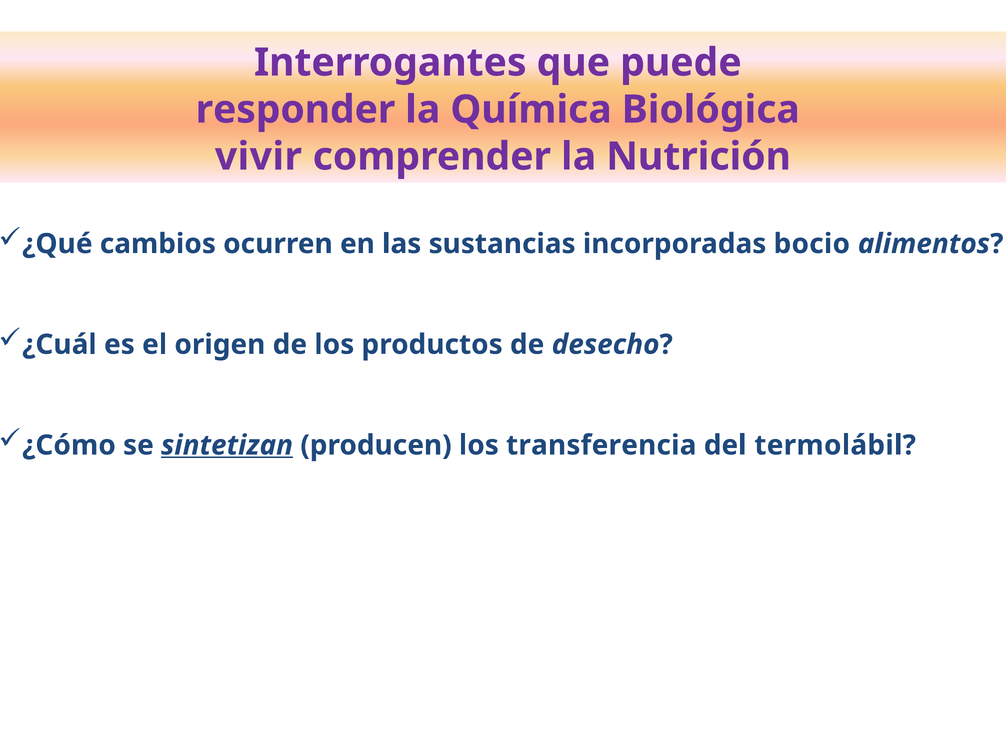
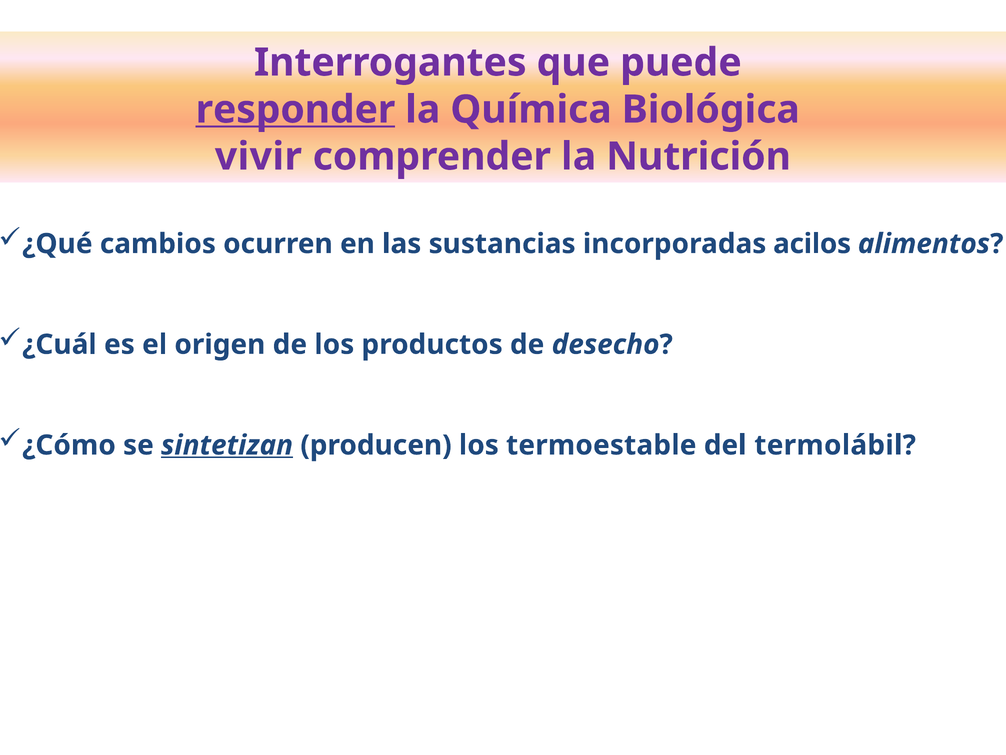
responder underline: none -> present
bocio: bocio -> acilos
transferencia: transferencia -> termoestable
